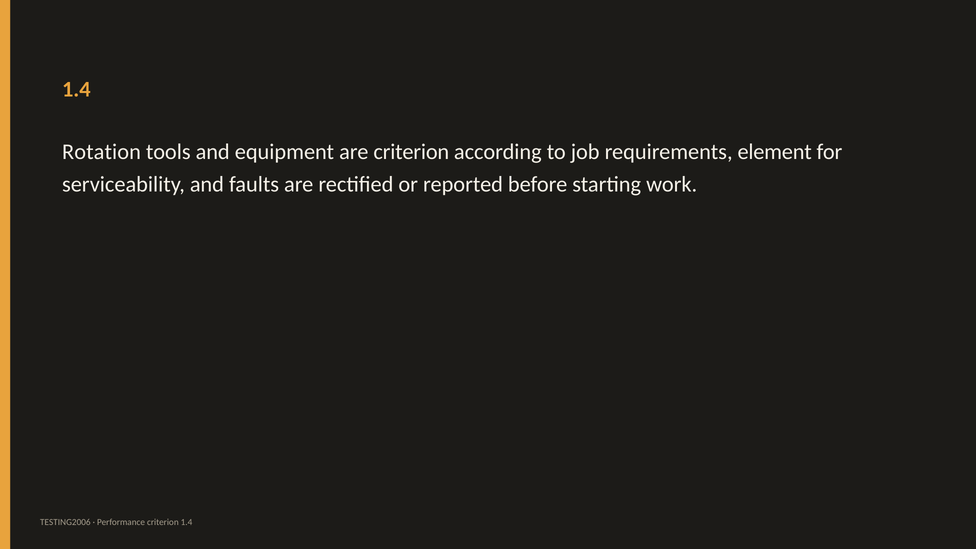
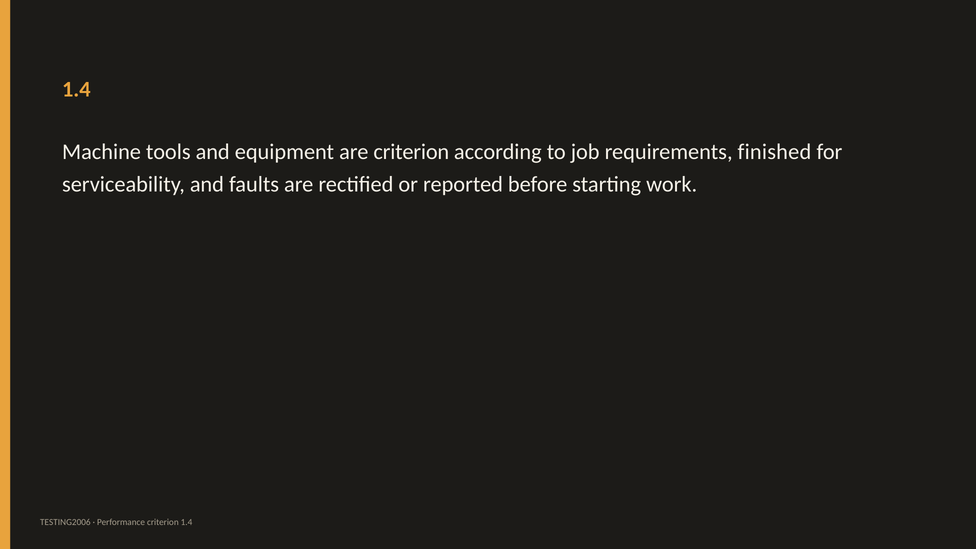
Rotation: Rotation -> Machine
element: element -> finished
